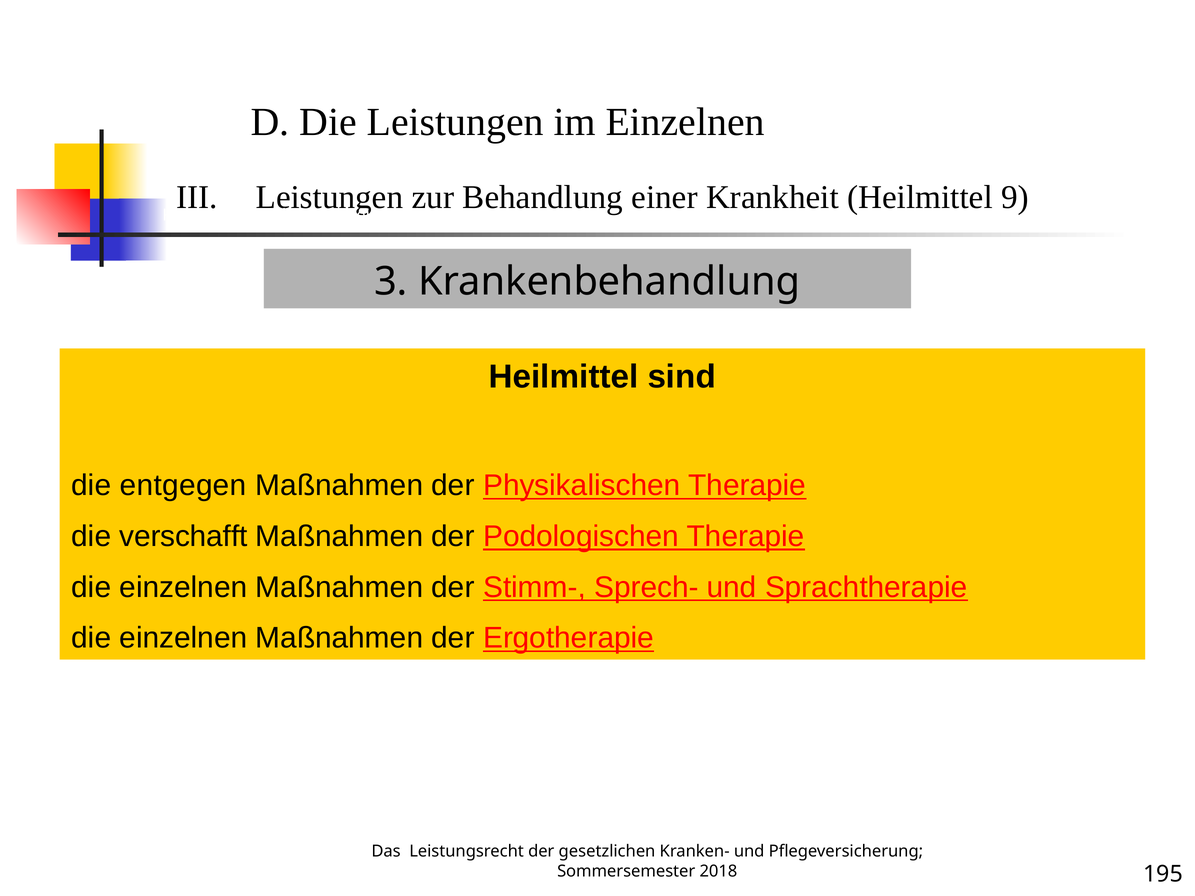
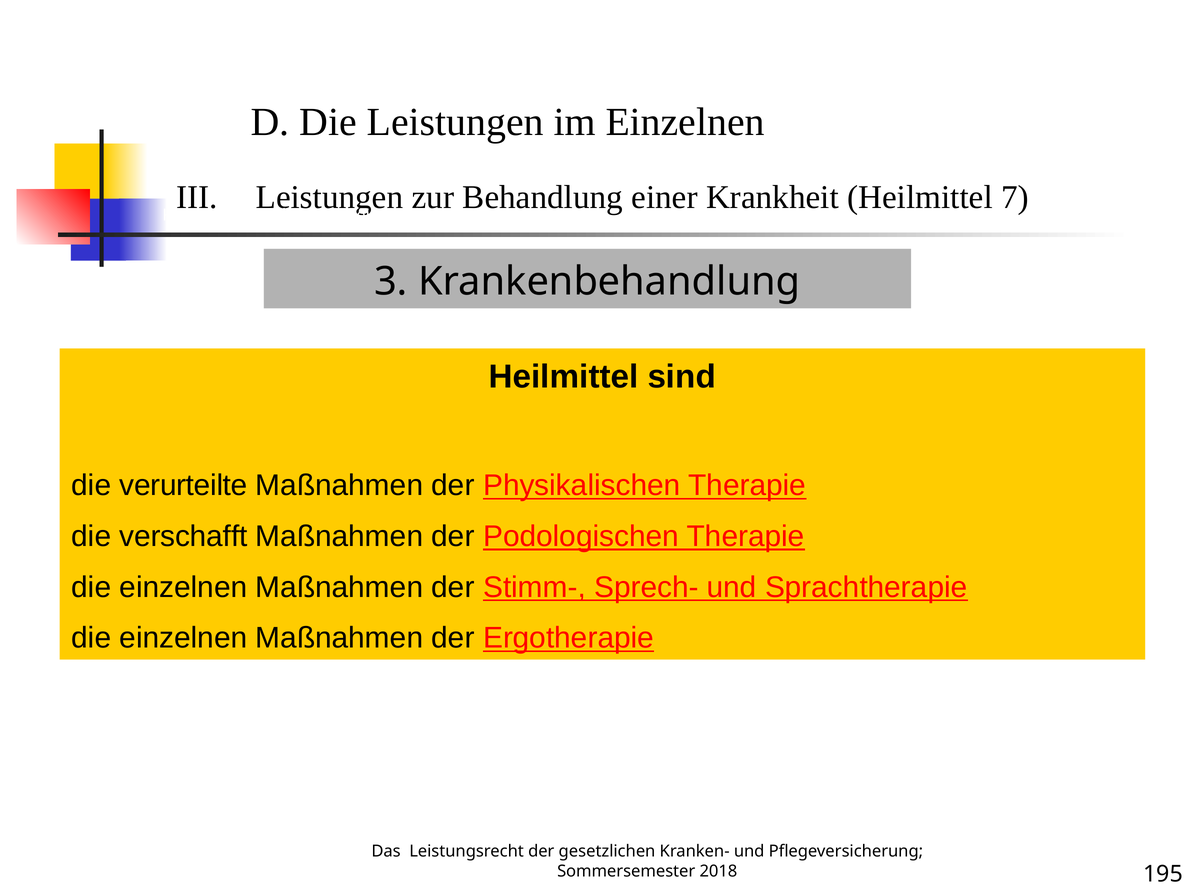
9: 9 -> 7
entgegen: entgegen -> verurteilte
